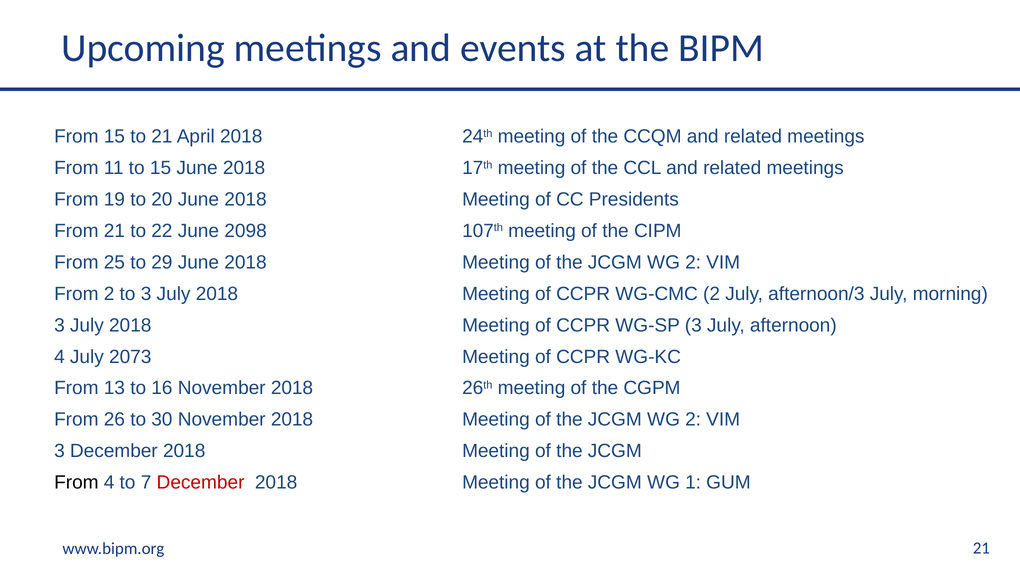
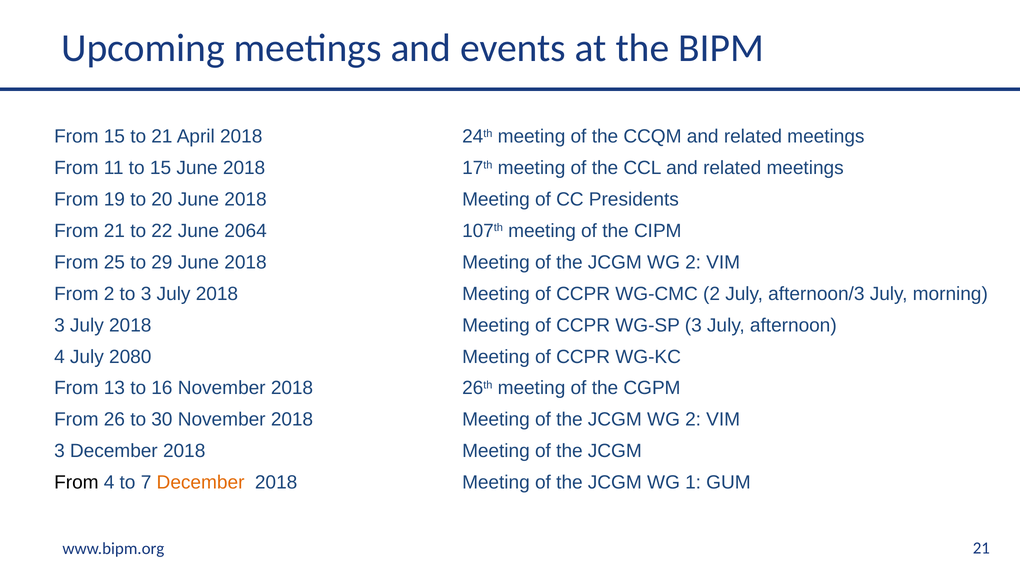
2098: 2098 -> 2064
2073: 2073 -> 2080
December at (201, 482) colour: red -> orange
